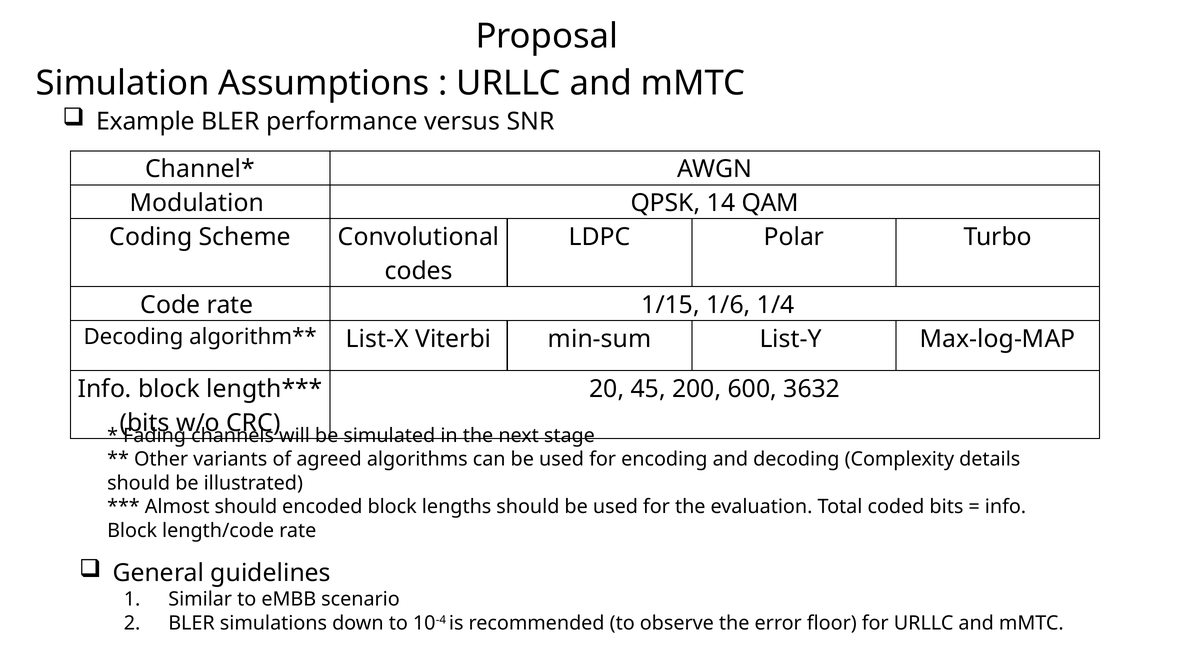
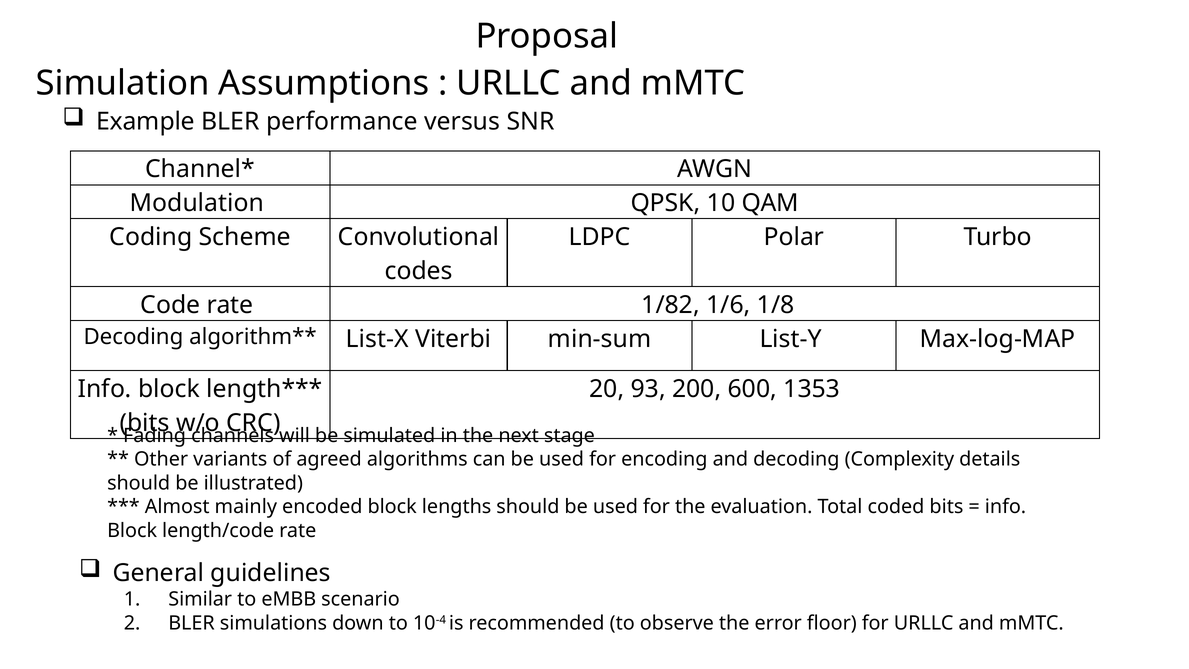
14: 14 -> 10
1/15: 1/15 -> 1/82
1/4: 1/4 -> 1/8
45: 45 -> 93
3632: 3632 -> 1353
Almost should: should -> mainly
